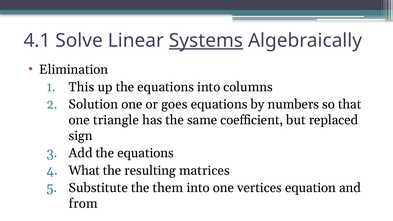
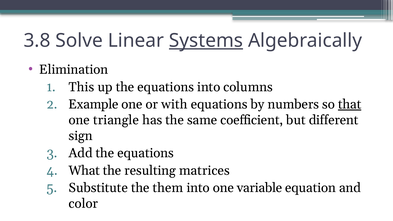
4.1: 4.1 -> 3.8
Solution: Solution -> Example
goes: goes -> with
that underline: none -> present
replaced: replaced -> different
vertices: vertices -> variable
from: from -> color
